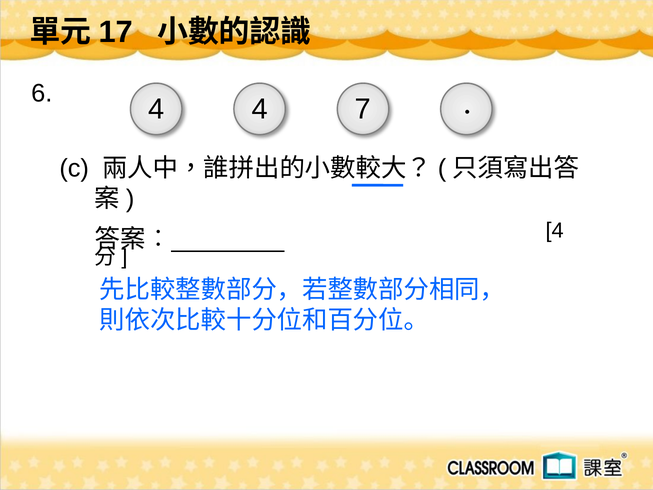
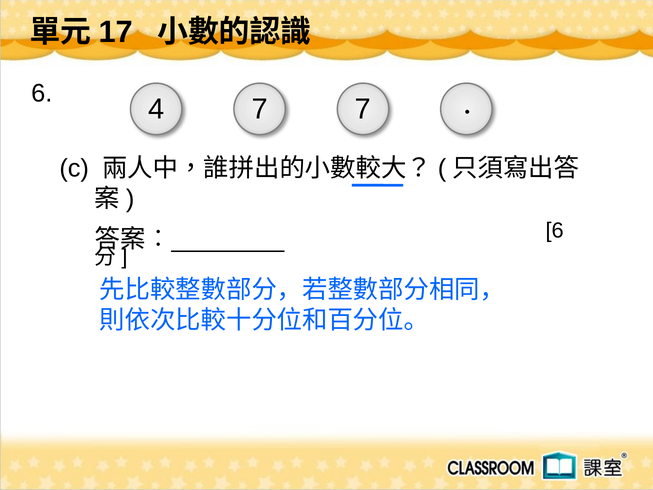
4 4: 4 -> 7
4 at (555, 230): 4 -> 6
